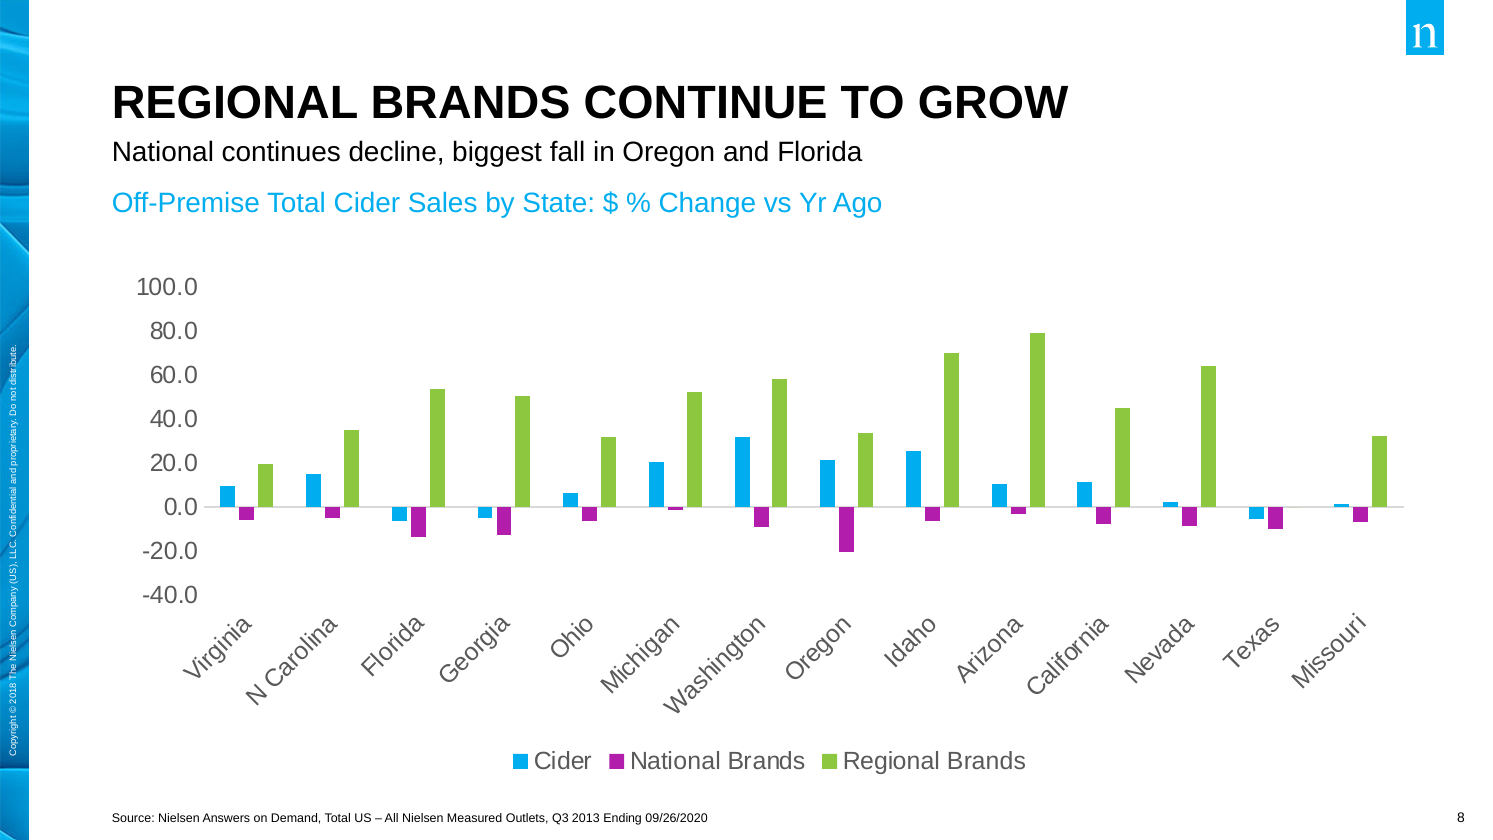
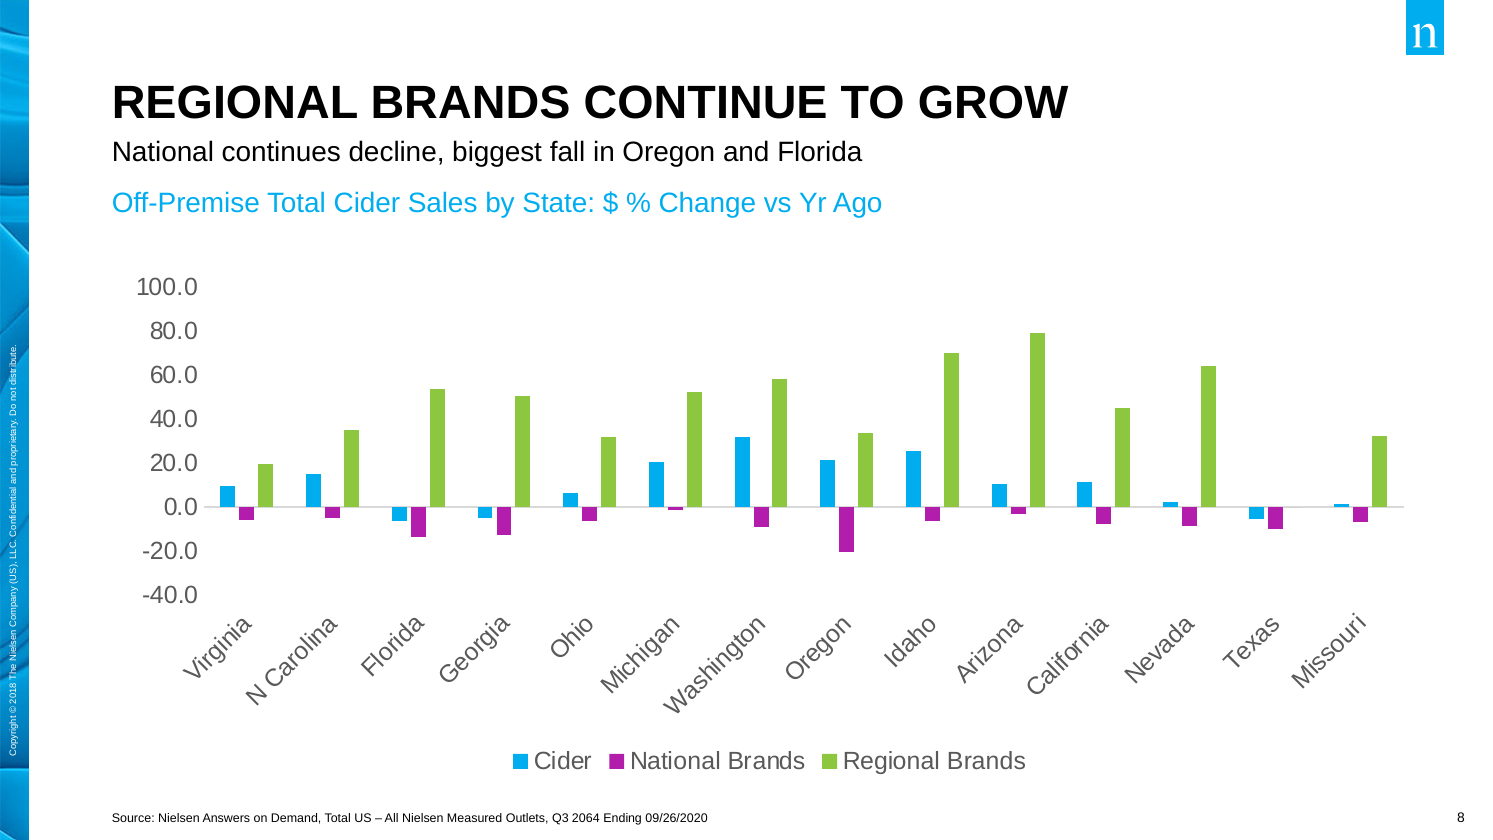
2013: 2013 -> 2064
